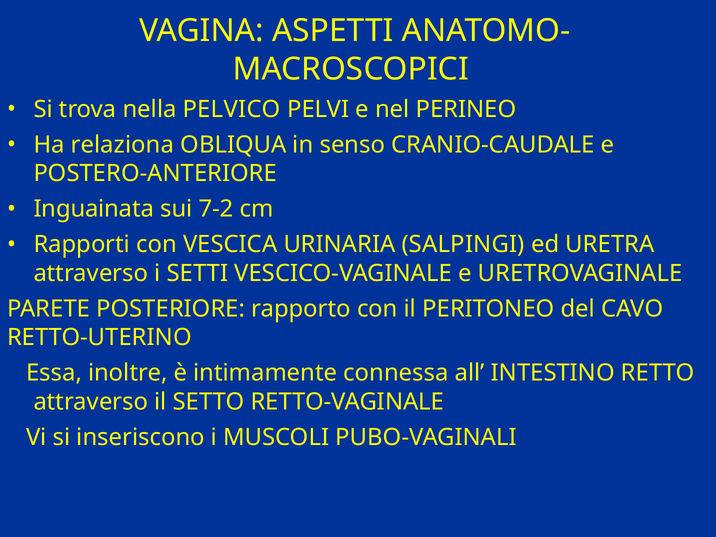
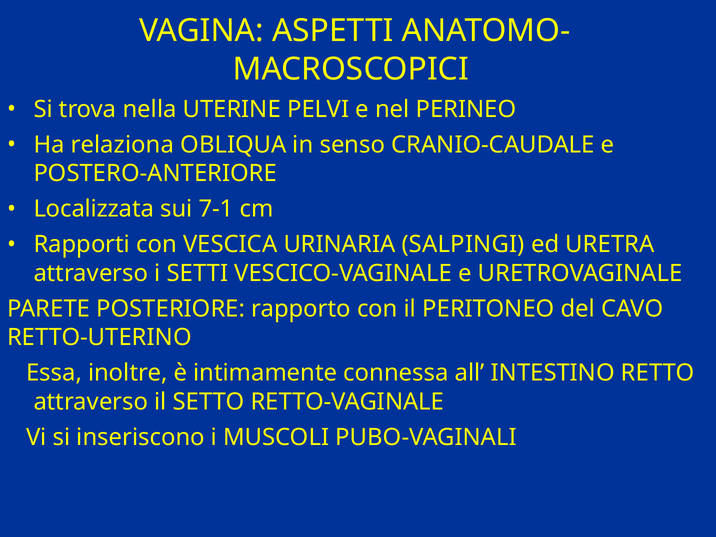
PELVICO: PELVICO -> UTERINE
Inguainata: Inguainata -> Localizzata
7-2: 7-2 -> 7-1
